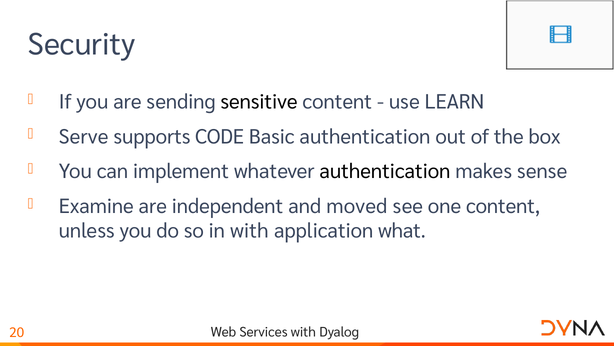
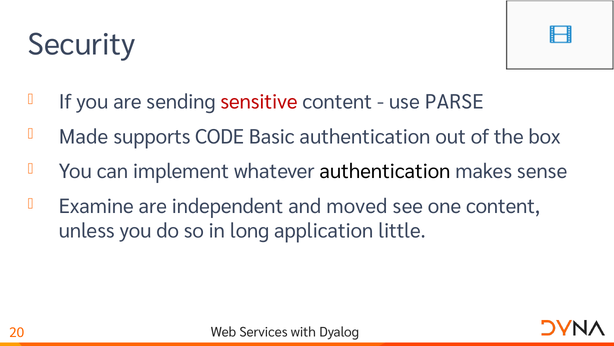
sensitive colour: black -> red
LEARN: LEARN -> PARSE
Serve: Serve -> Made
in with: with -> long
what: what -> little
